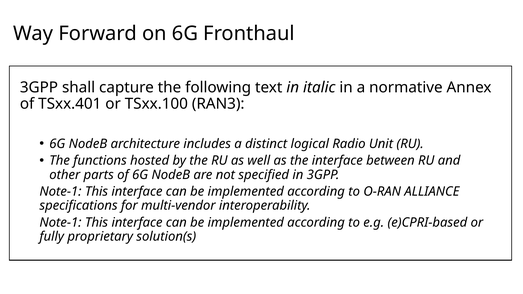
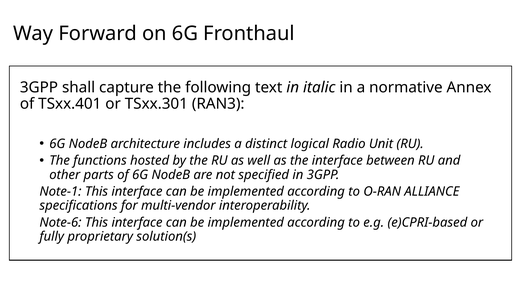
TSxx.100: TSxx.100 -> TSxx.301
Note-1 at (61, 223): Note-1 -> Note-6
